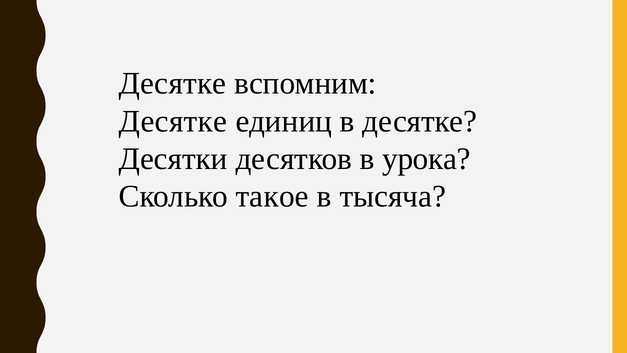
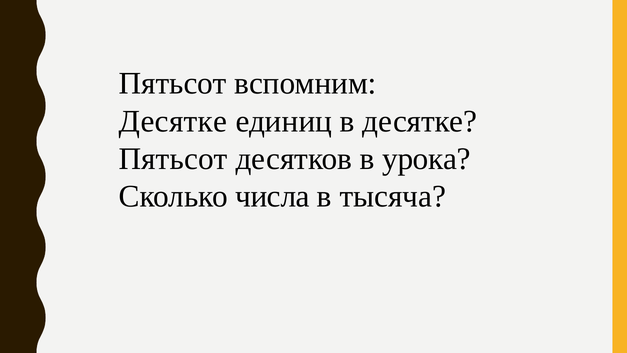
Десятке at (173, 84): Десятке -> Пятьсот
Десятки at (173, 159): Десятки -> Пятьсот
такое: такое -> числа
